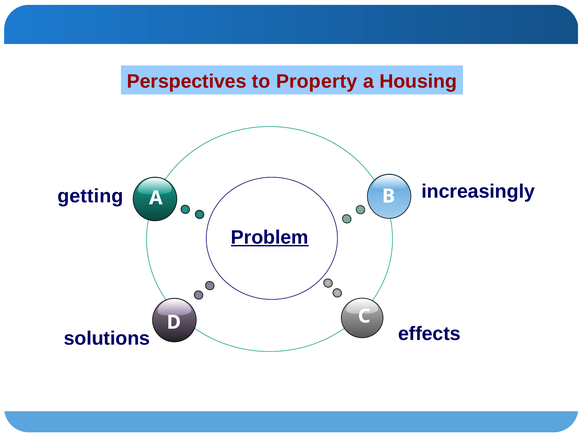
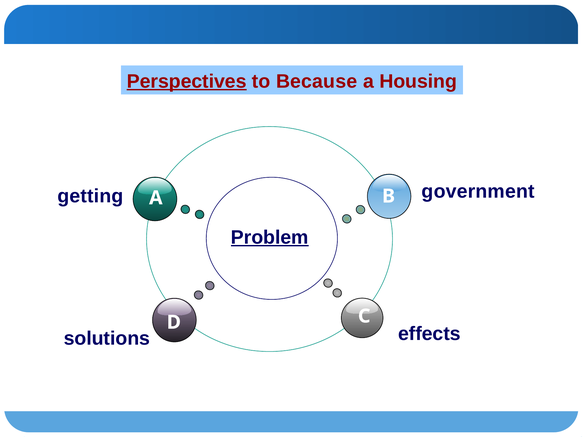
Perspectives underline: none -> present
Property: Property -> Because
increasingly: increasingly -> government
